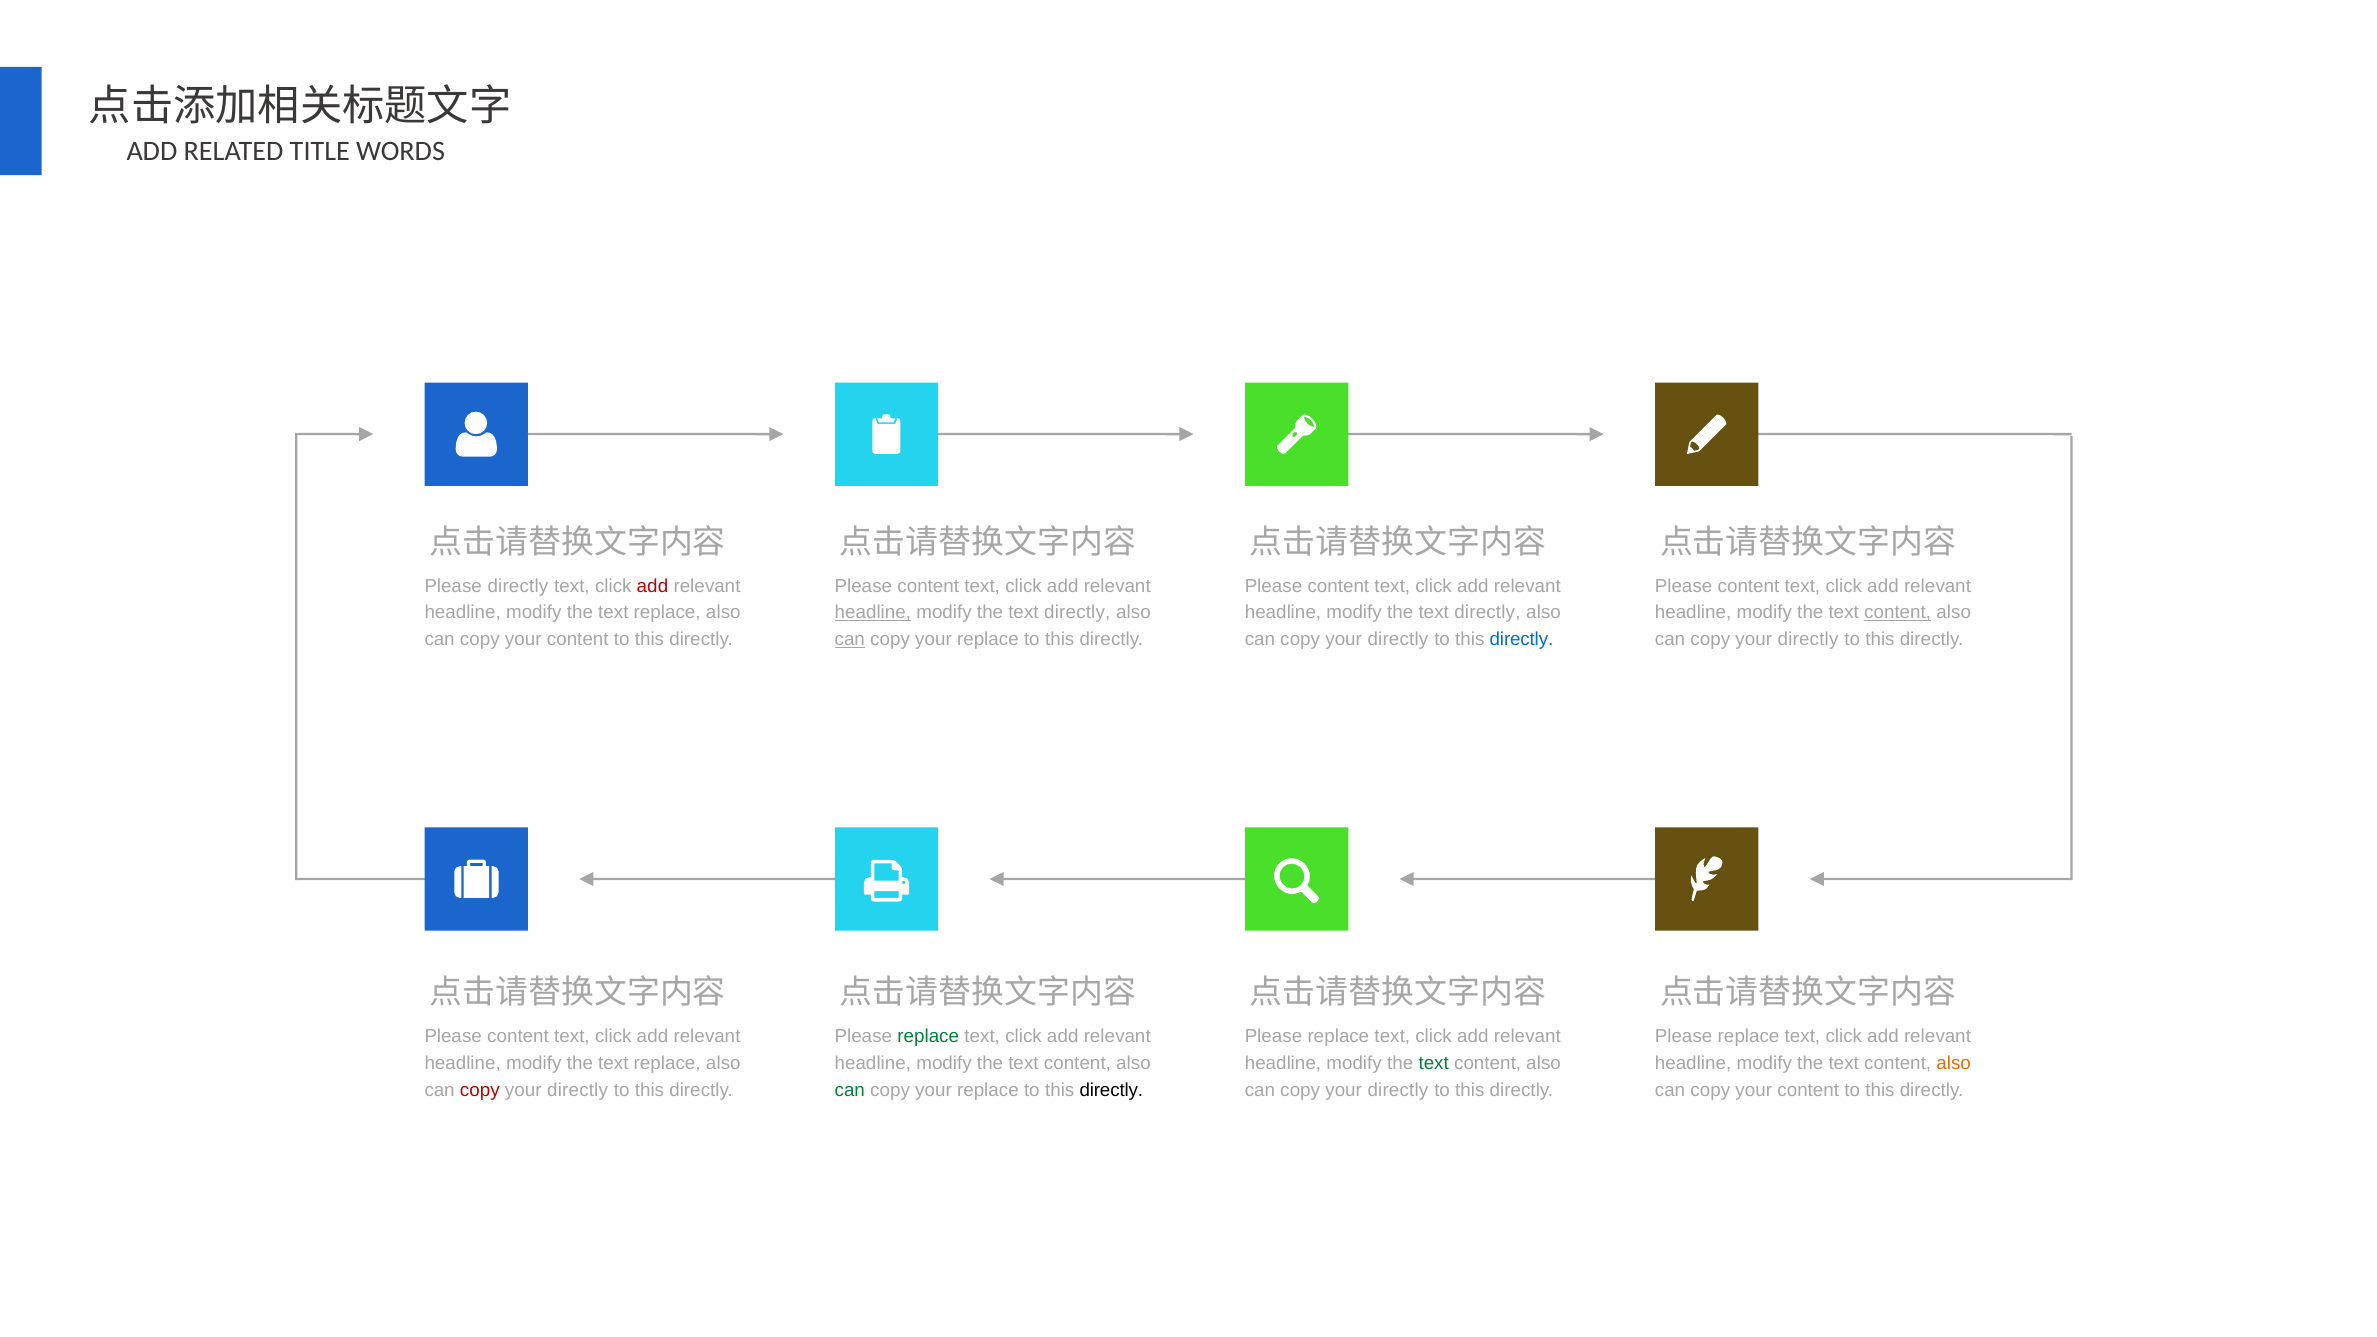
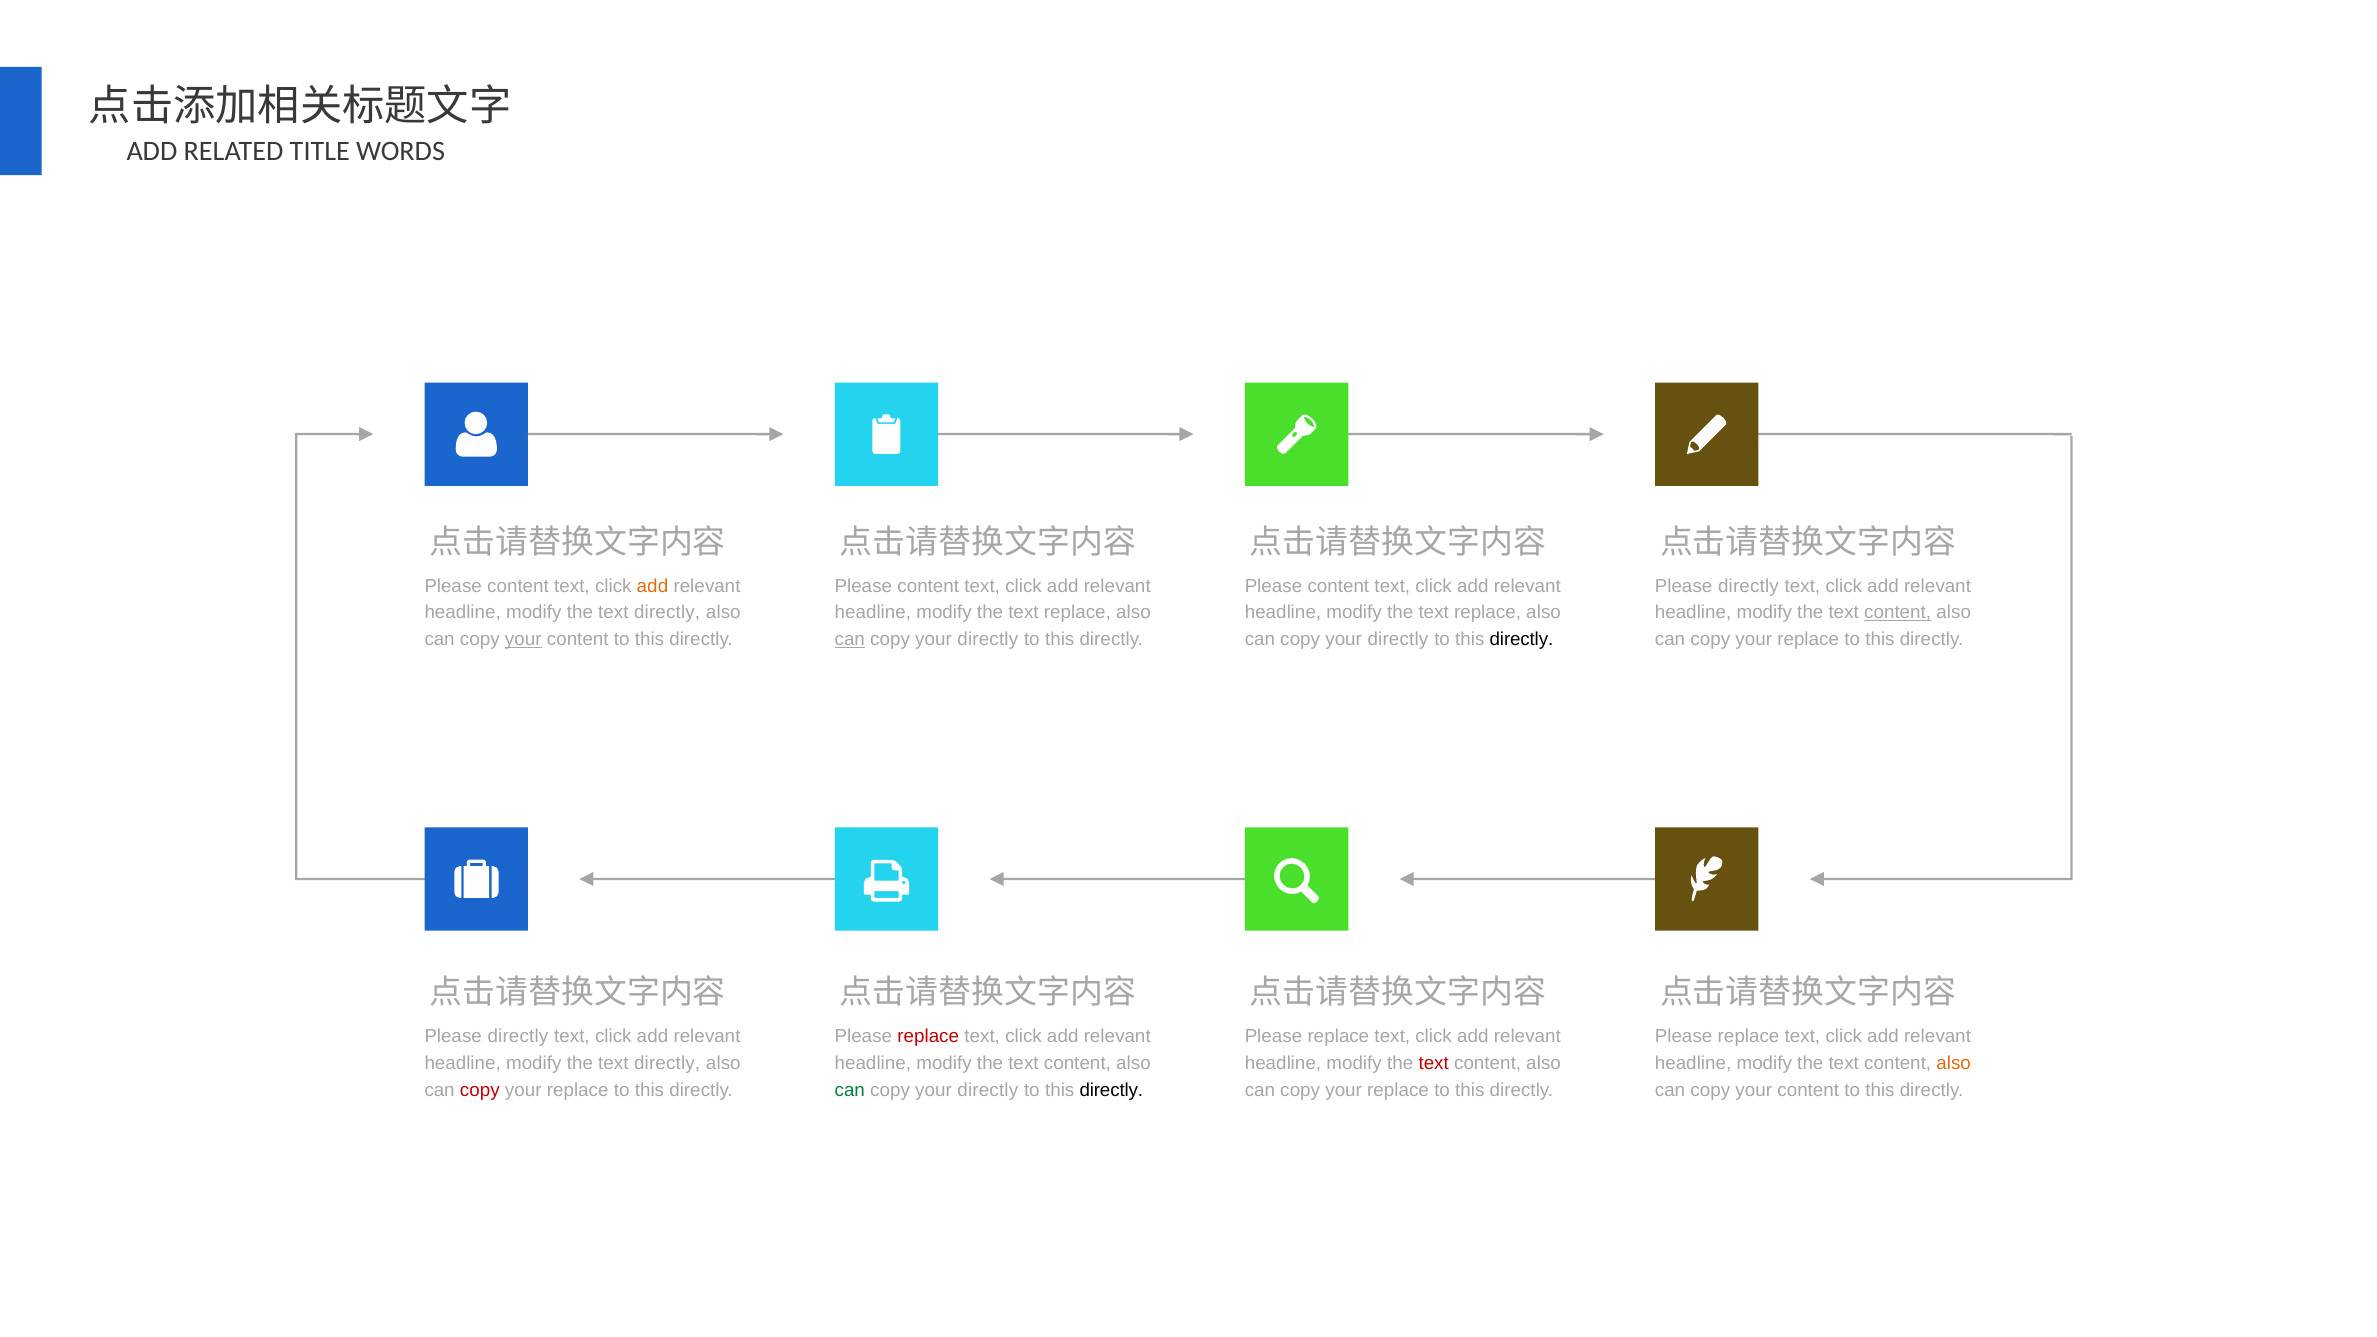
directly at (518, 586): directly -> content
add at (652, 586) colour: red -> orange
content at (1748, 586): content -> directly
replace at (667, 613): replace -> directly
headline at (873, 613) underline: present -> none
directly at (1077, 613): directly -> replace
directly at (1487, 613): directly -> replace
your at (523, 640) underline: none -> present
replace at (988, 640): replace -> directly
directly at (1521, 640) colour: blue -> black
directly at (1808, 640): directly -> replace
content at (518, 1036): content -> directly
replace at (928, 1036) colour: green -> red
replace at (667, 1063): replace -> directly
text at (1434, 1063) colour: green -> red
directly at (578, 1090): directly -> replace
replace at (988, 1090): replace -> directly
directly at (1398, 1090): directly -> replace
